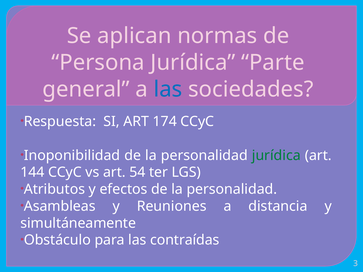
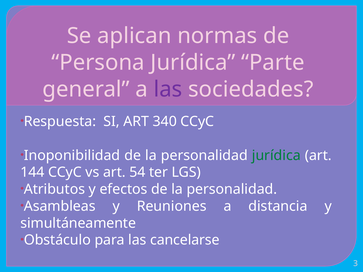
las at (168, 89) colour: blue -> purple
174: 174 -> 340
contraídas: contraídas -> cancelarse
